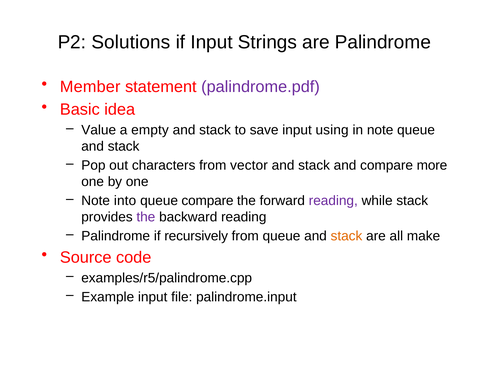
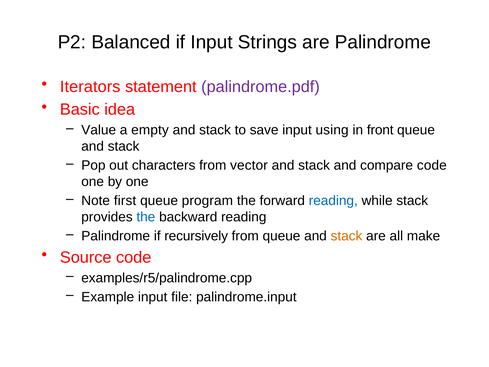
Solutions: Solutions -> Balanced
Member: Member -> Iterators
in note: note -> front
compare more: more -> code
into: into -> first
queue compare: compare -> program
reading at (333, 201) colour: purple -> blue
the at (146, 217) colour: purple -> blue
